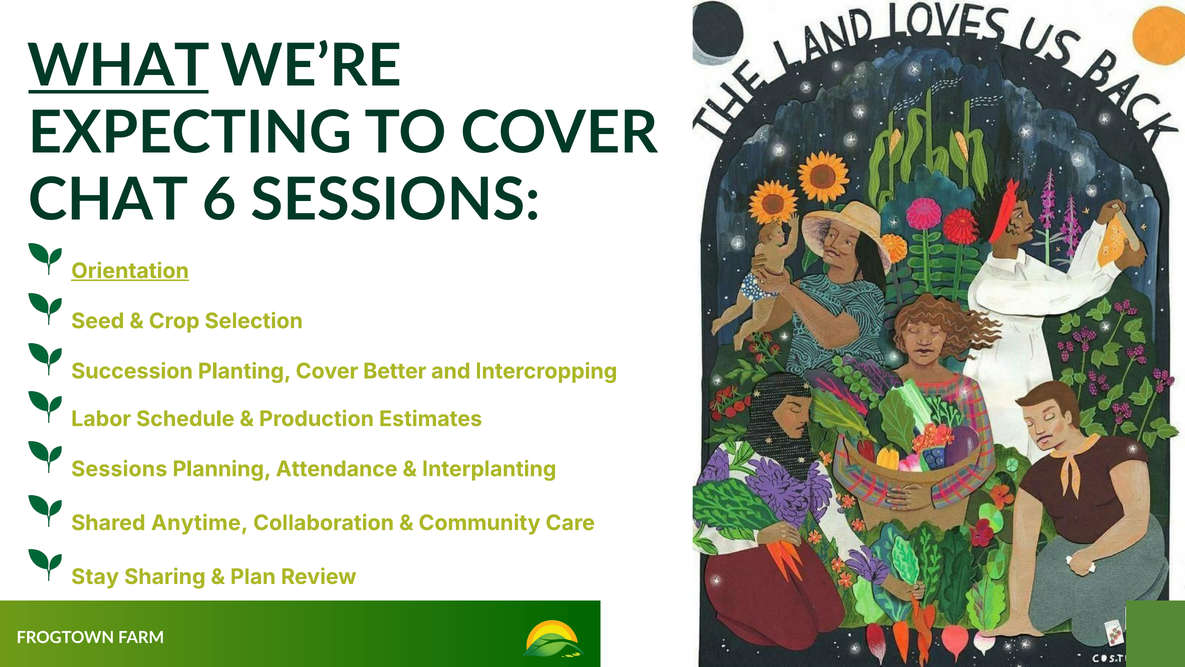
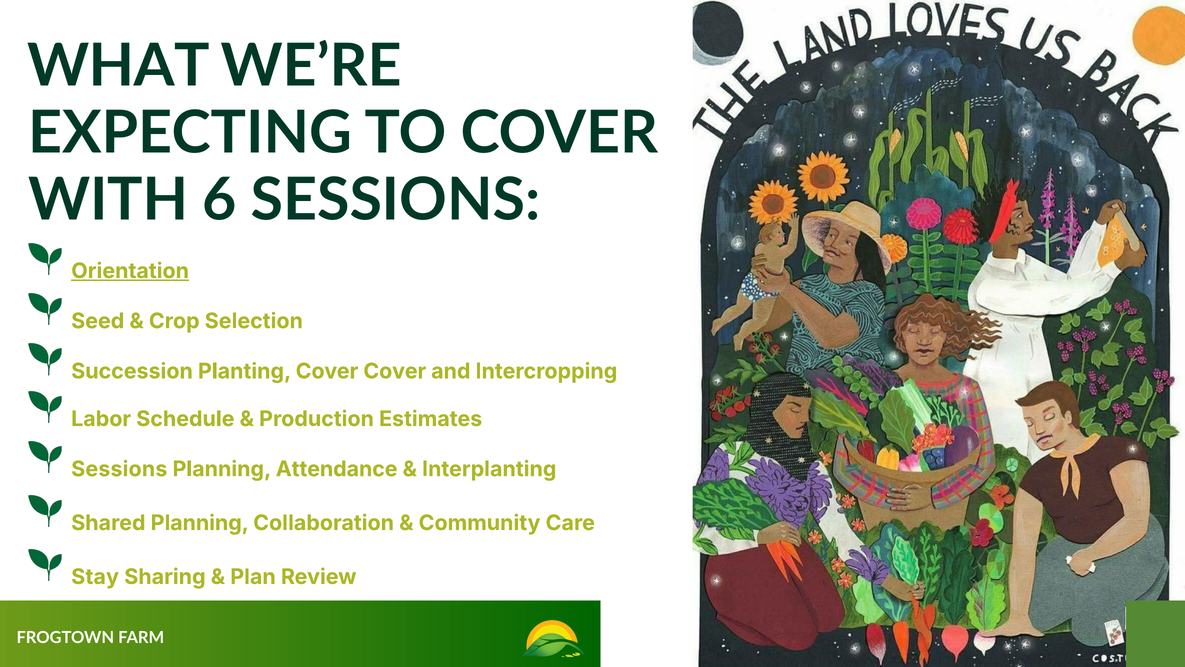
WHAT underline: present -> none
CHAT: CHAT -> WITH
Cover Better: Better -> Cover
Shared Anytime: Anytime -> Planning
